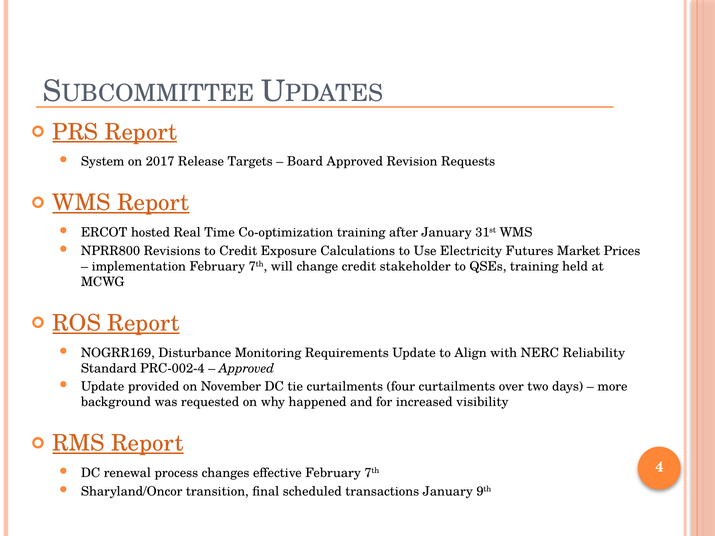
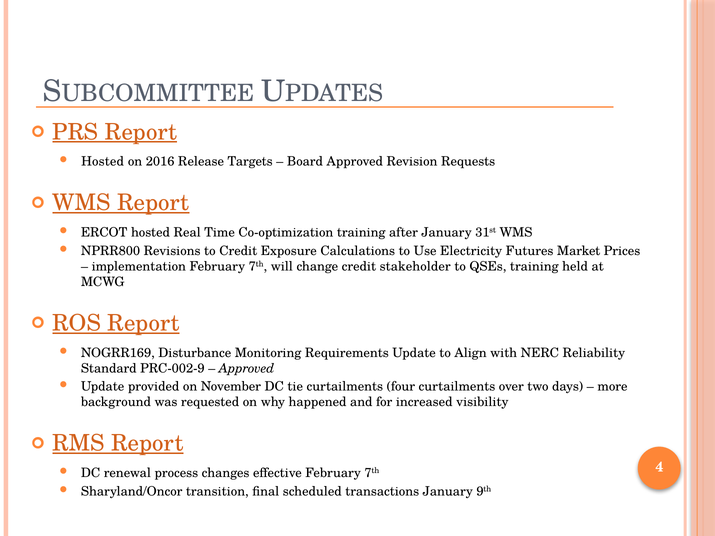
System at (103, 162): System -> Hosted
2017: 2017 -> 2016
PRC-002-4: PRC-002-4 -> PRC-002-9
